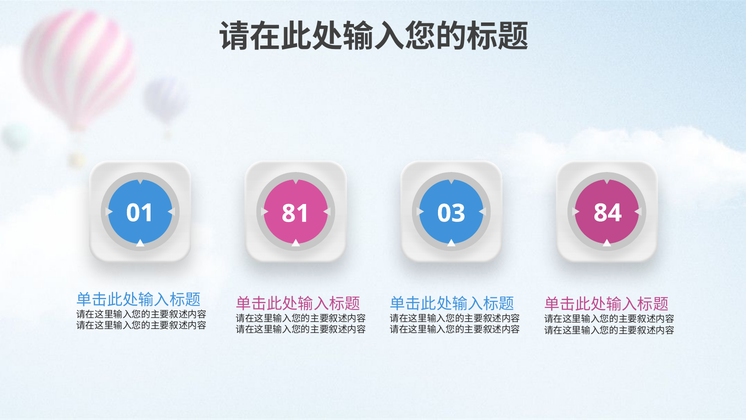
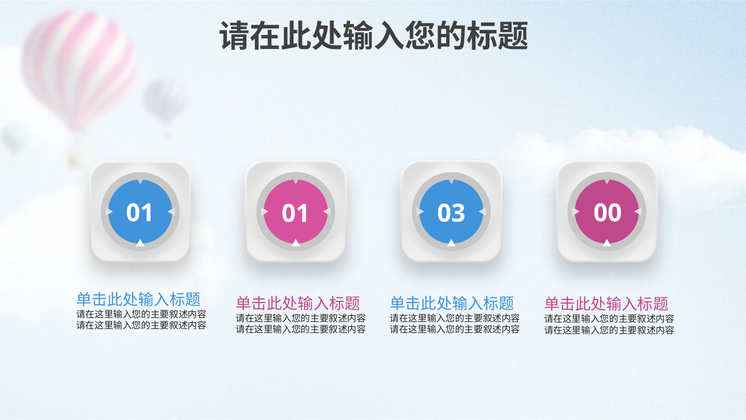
01 81: 81 -> 01
84: 84 -> 00
